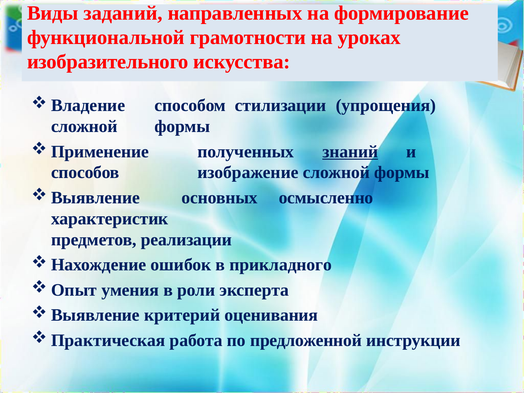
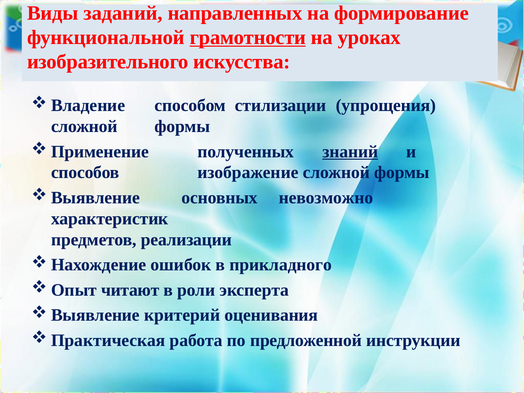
грамотности underline: none -> present
осмысленно: осмысленно -> невозможно
умения: умения -> читают
